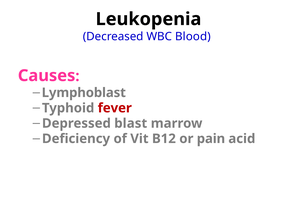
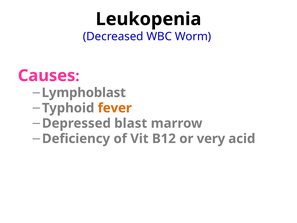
Blood: Blood -> Worm
fever colour: red -> orange
pain: pain -> very
